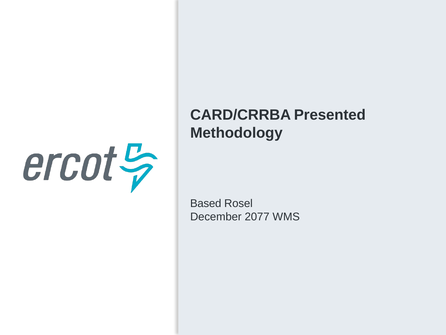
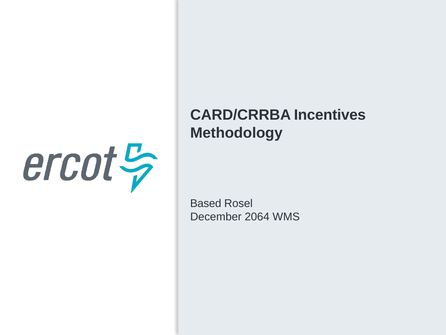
Presented: Presented -> Incentives
2077: 2077 -> 2064
